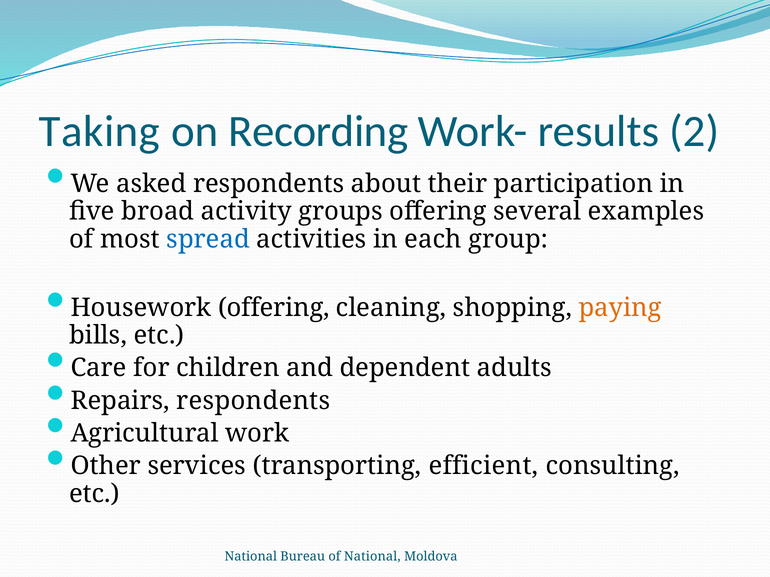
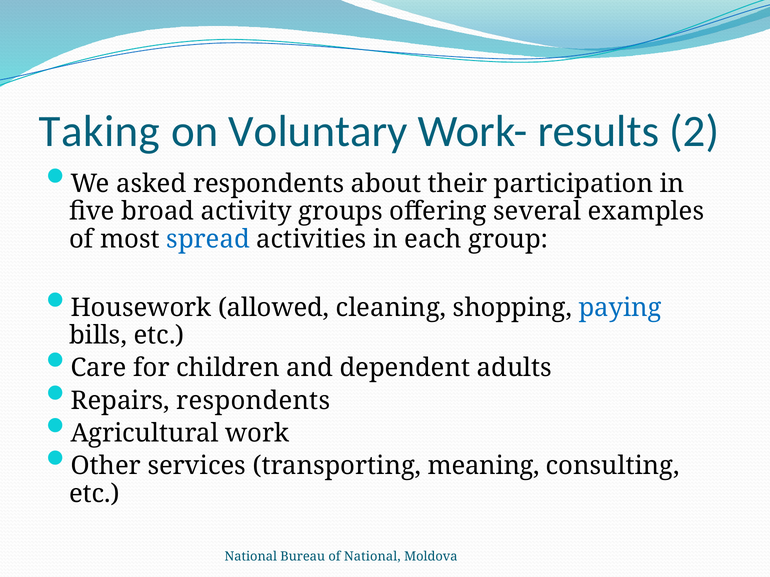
Recording: Recording -> Voluntary
Housework offering: offering -> allowed
paying colour: orange -> blue
efficient: efficient -> meaning
